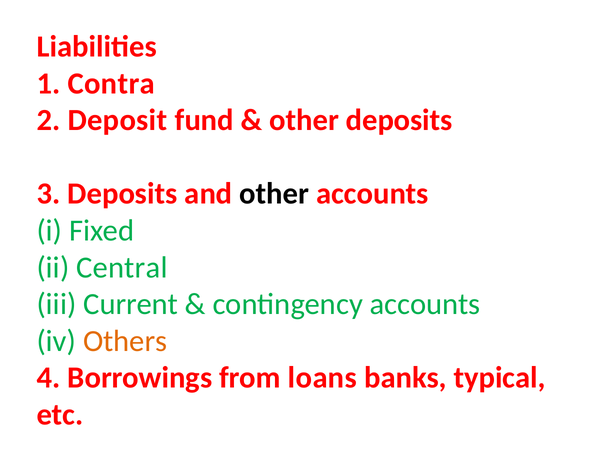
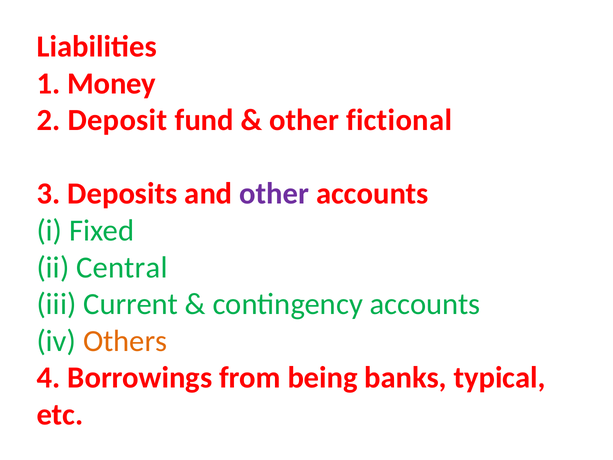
Contra: Contra -> Money
other deposits: deposits -> fictional
other at (274, 194) colour: black -> purple
loans: loans -> being
